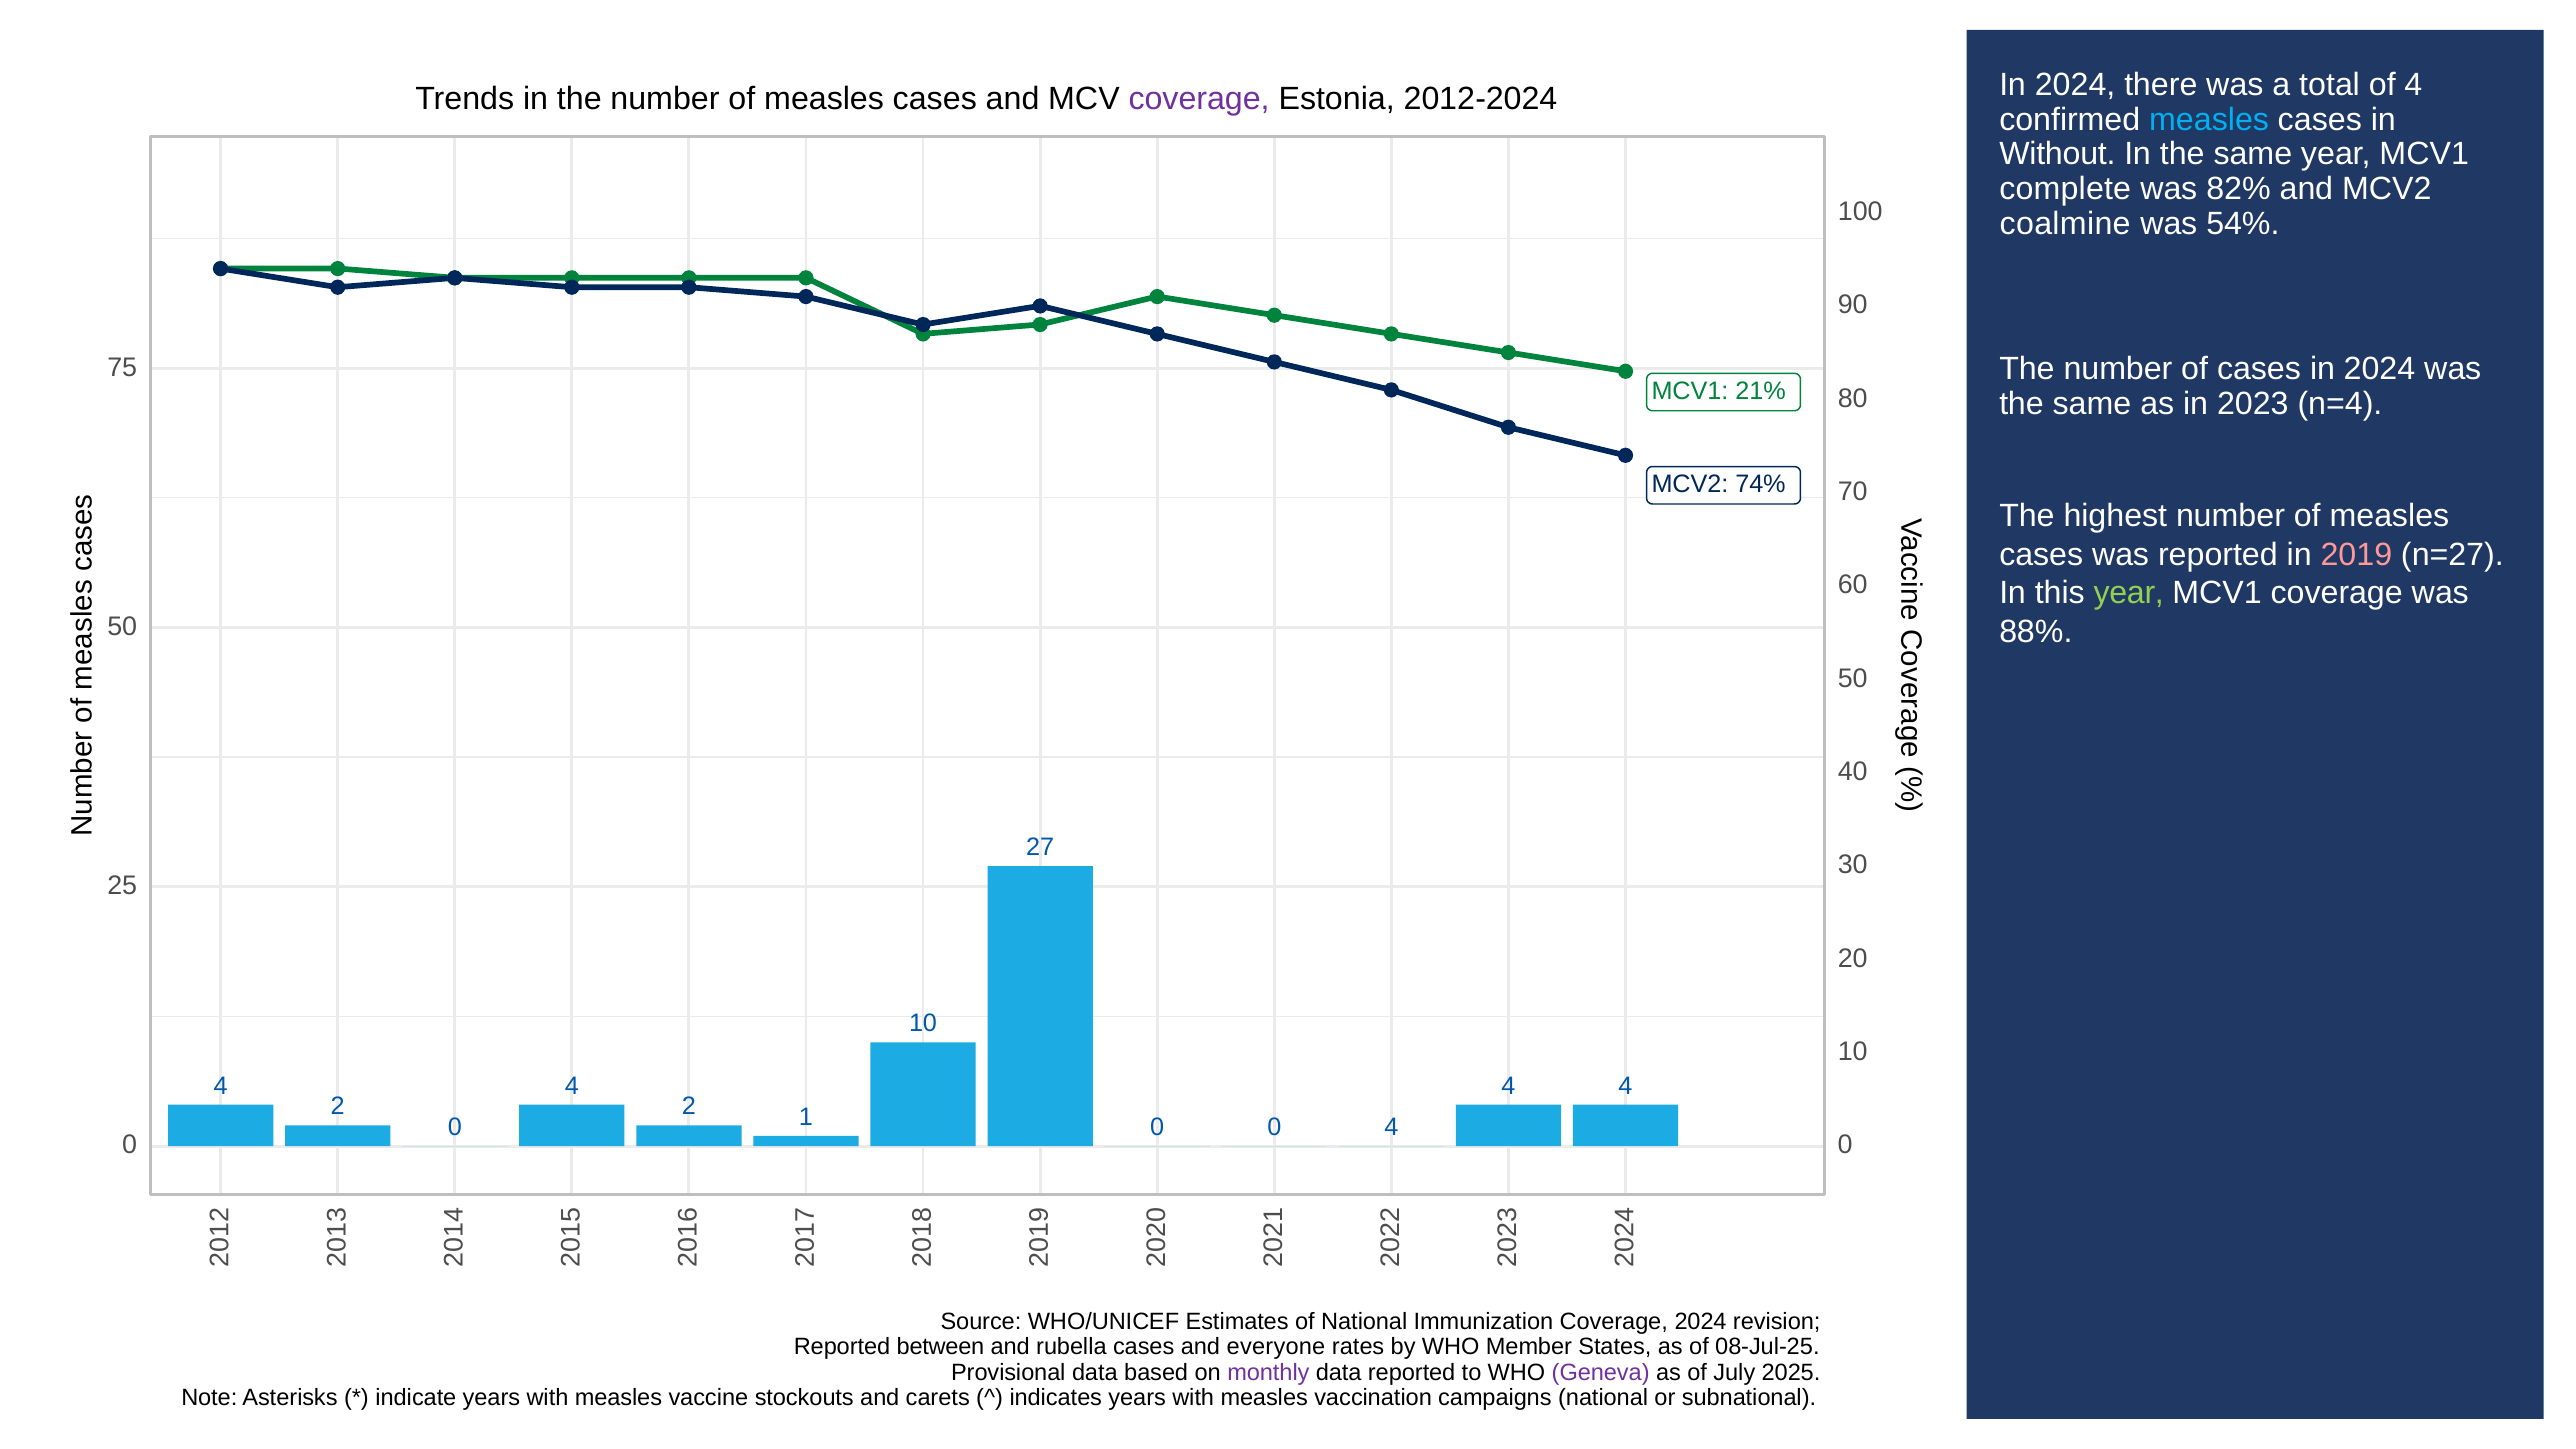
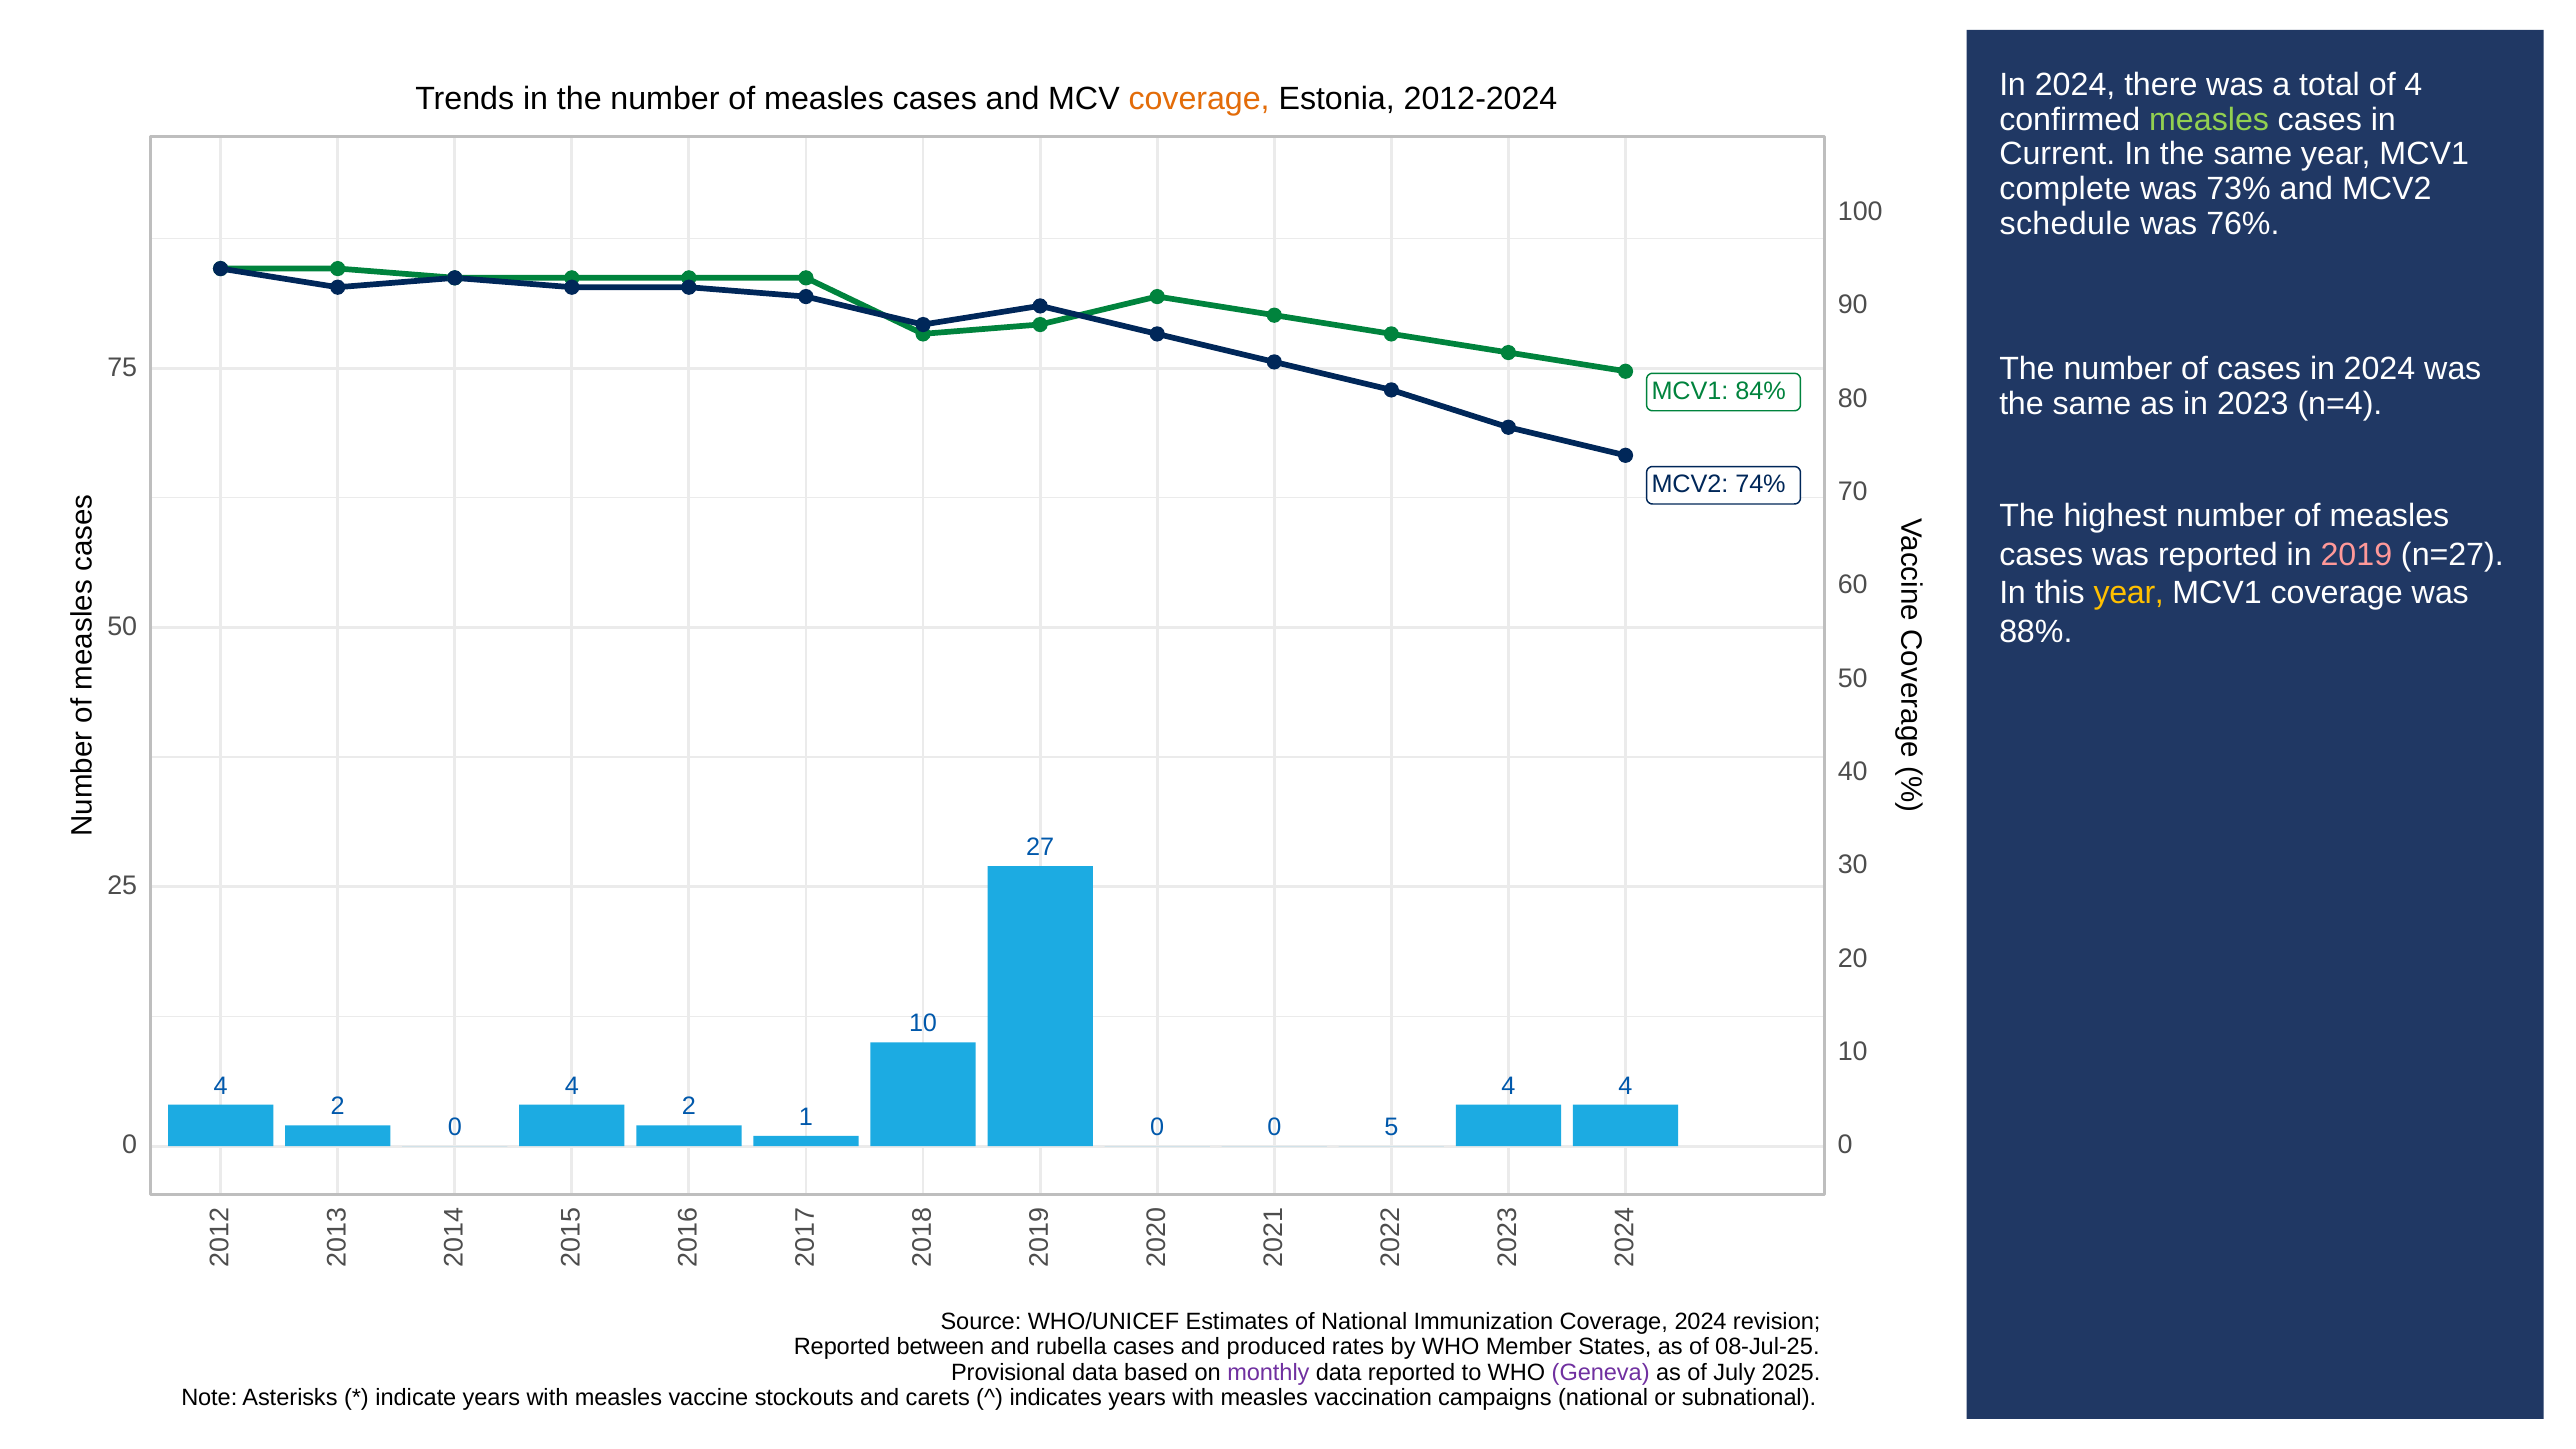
coverage at (1199, 99) colour: purple -> orange
measles at (2209, 119) colour: light blue -> light green
Without: Without -> Current
82%: 82% -> 73%
coalmine: coalmine -> schedule
54%: 54% -> 76%
21%: 21% -> 84%
year at (2129, 593) colour: light green -> yellow
0 0 4: 4 -> 5
everyone: everyone -> produced
